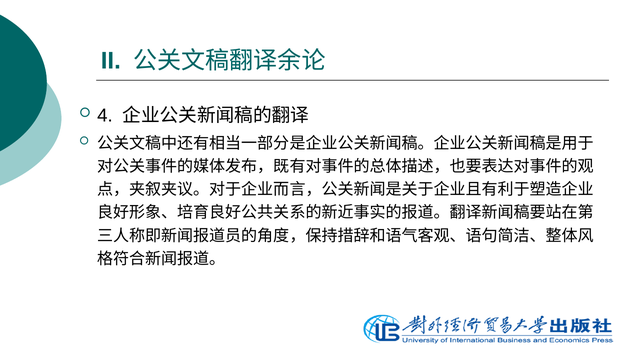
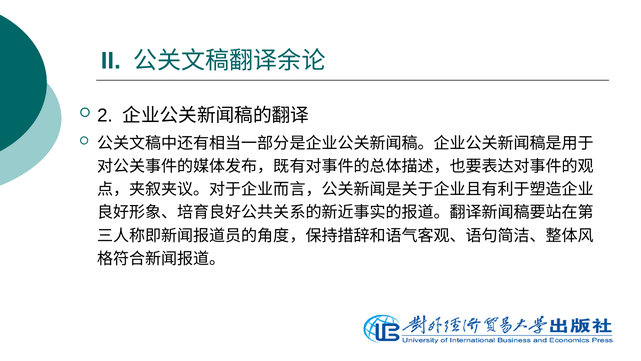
4: 4 -> 2
